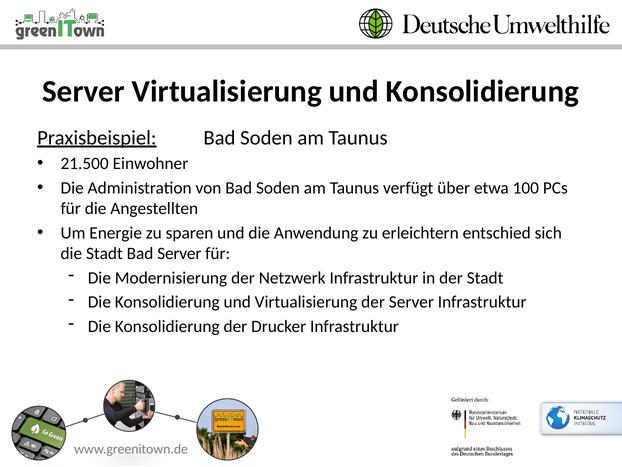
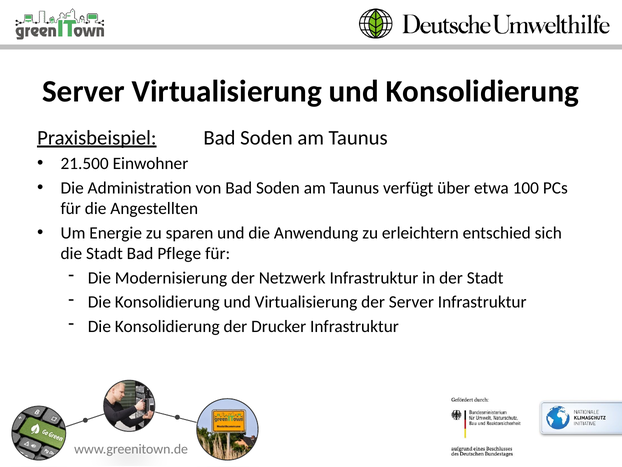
Bad Server: Server -> Pflege
